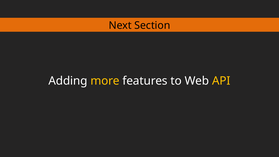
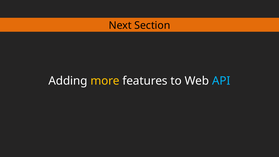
API colour: yellow -> light blue
